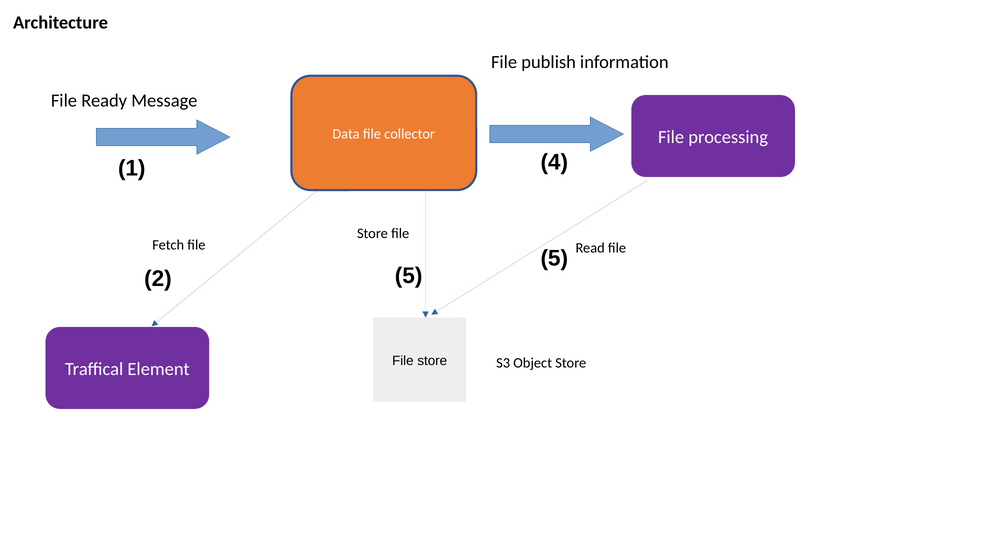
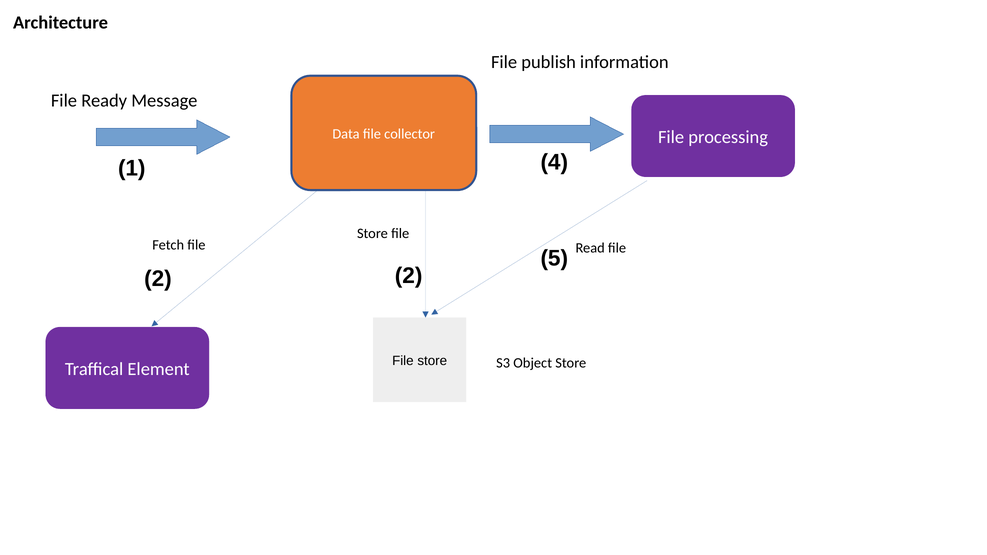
2 5: 5 -> 2
